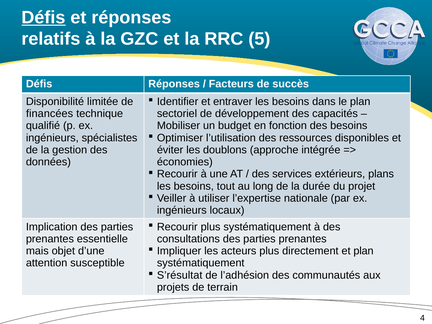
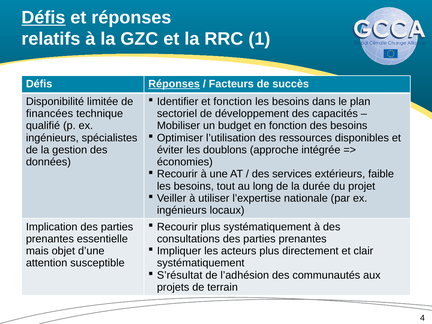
5: 5 -> 1
Réponses at (174, 84) underline: none -> present
et entraver: entraver -> fonction
plans: plans -> faible
et plan: plan -> clair
